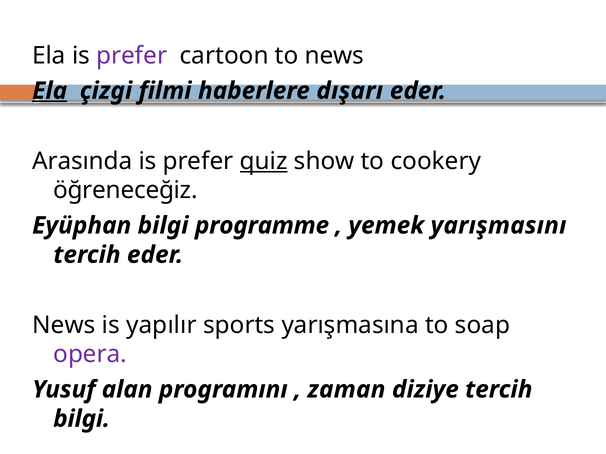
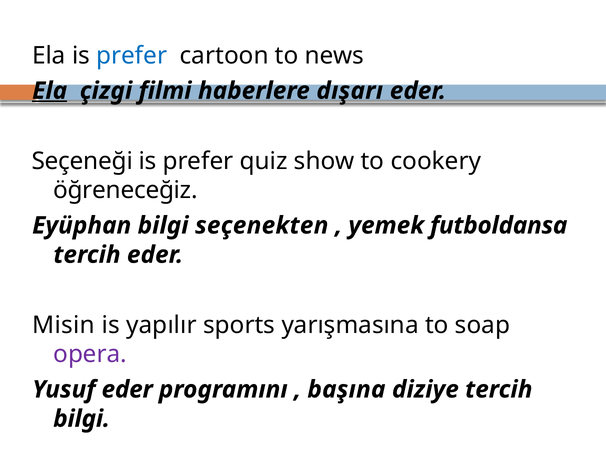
prefer at (132, 56) colour: purple -> blue
Arasında: Arasında -> Seçeneği
quiz underline: present -> none
programme: programme -> seçenekten
yarışmasını: yarışmasını -> futboldansa
News at (64, 325): News -> Misin
Yusuf alan: alan -> eder
zaman: zaman -> başına
